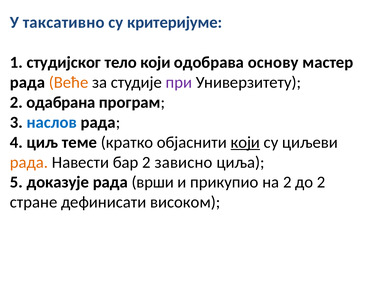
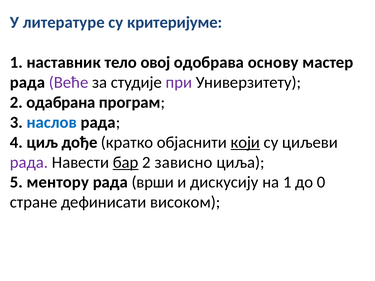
таксативно: таксативно -> литературе
студијског: студијског -> наставник
тело који: који -> овој
Веће colour: orange -> purple
теме: теме -> дође
рада at (29, 162) colour: orange -> purple
бар underline: none -> present
доказује: доказује -> ментору
прикупио: прикупио -> дискусију
на 2: 2 -> 1
до 2: 2 -> 0
